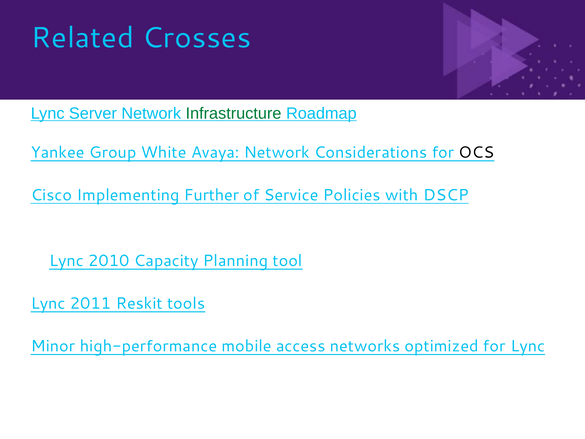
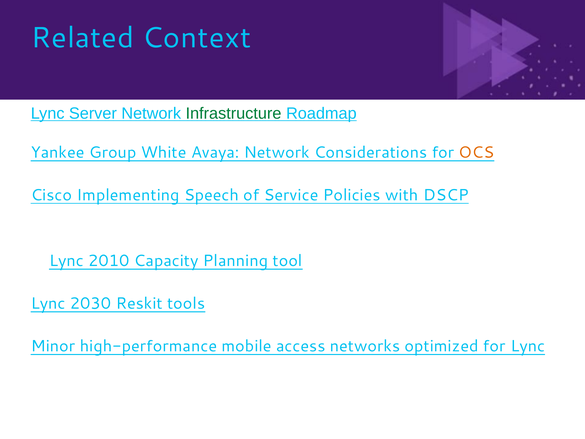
Crosses: Crosses -> Context
OCS colour: black -> orange
Further: Further -> Speech
2011: 2011 -> 2030
